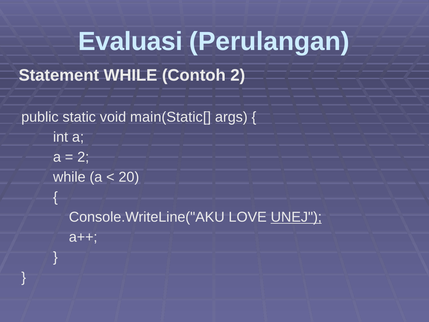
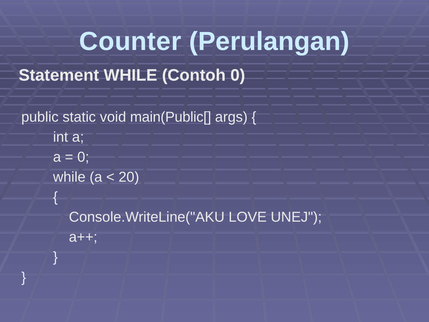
Evaluasi: Evaluasi -> Counter
Contoh 2: 2 -> 0
main(Static[: main(Static[ -> main(Public[
2 at (83, 157): 2 -> 0
UNEJ underline: present -> none
